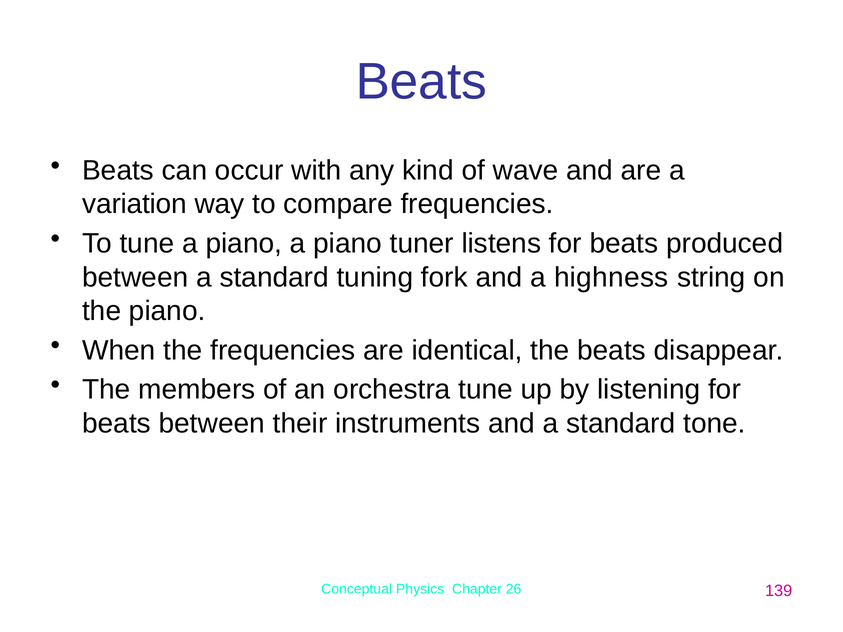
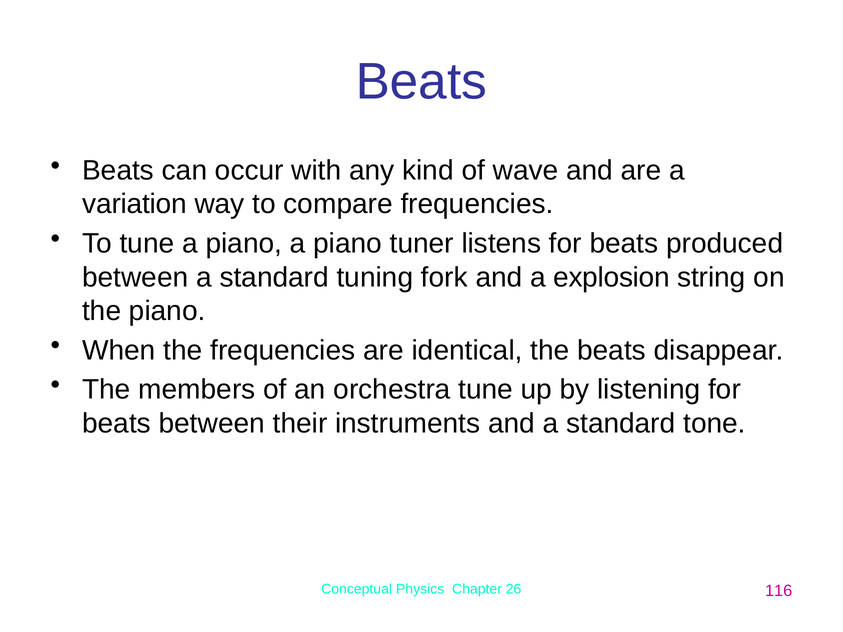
highness: highness -> explosion
139: 139 -> 116
